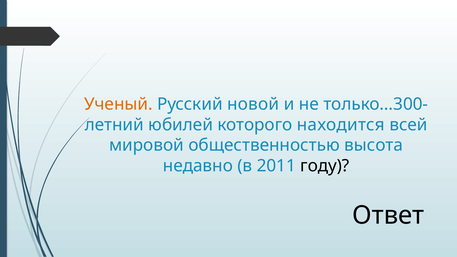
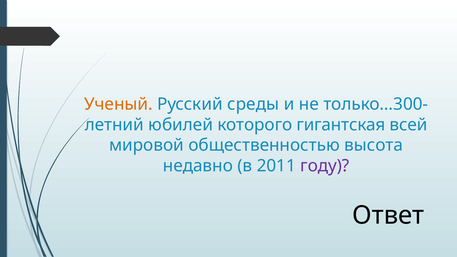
новой: новой -> среды
находится: находится -> гигантская
году colour: black -> purple
